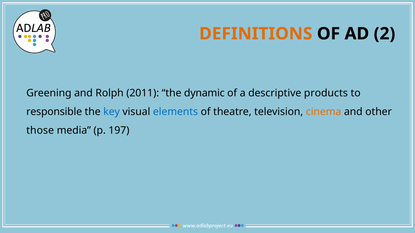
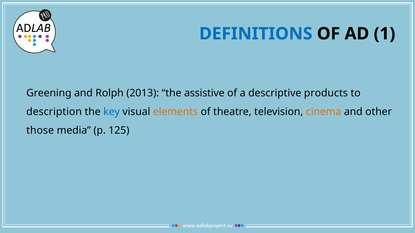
DEFINITIONS colour: orange -> blue
2: 2 -> 1
2011: 2011 -> 2013
dynamic: dynamic -> assistive
responsible: responsible -> description
elements colour: blue -> orange
197: 197 -> 125
